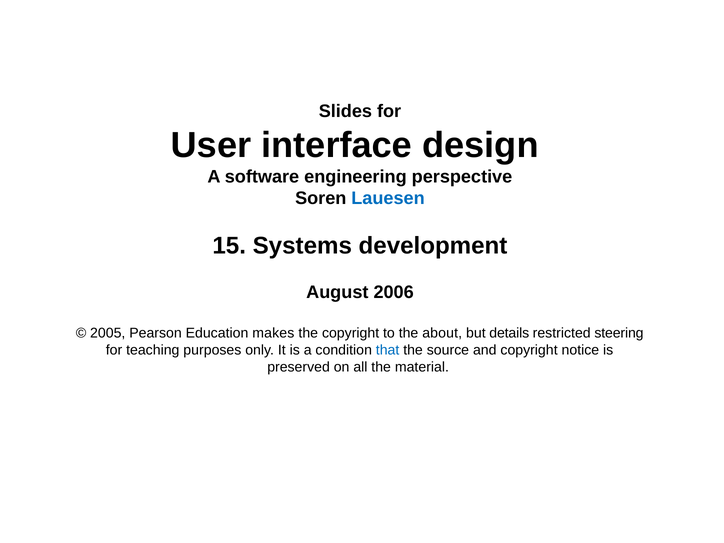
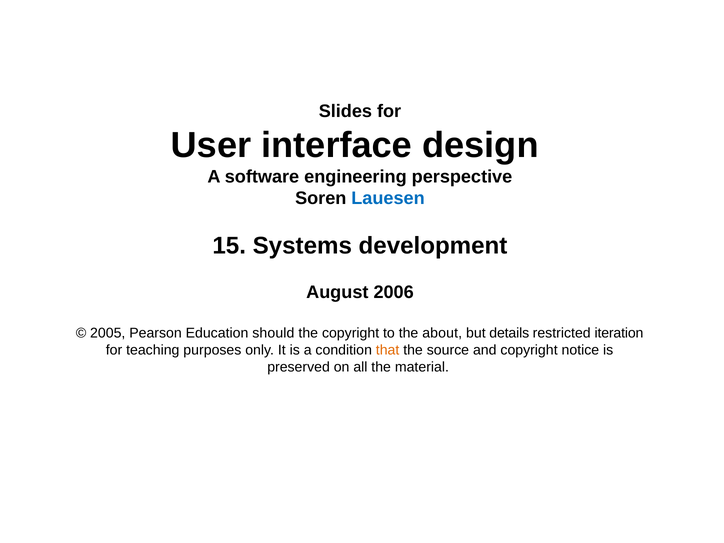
makes: makes -> should
steering: steering -> iteration
that colour: blue -> orange
